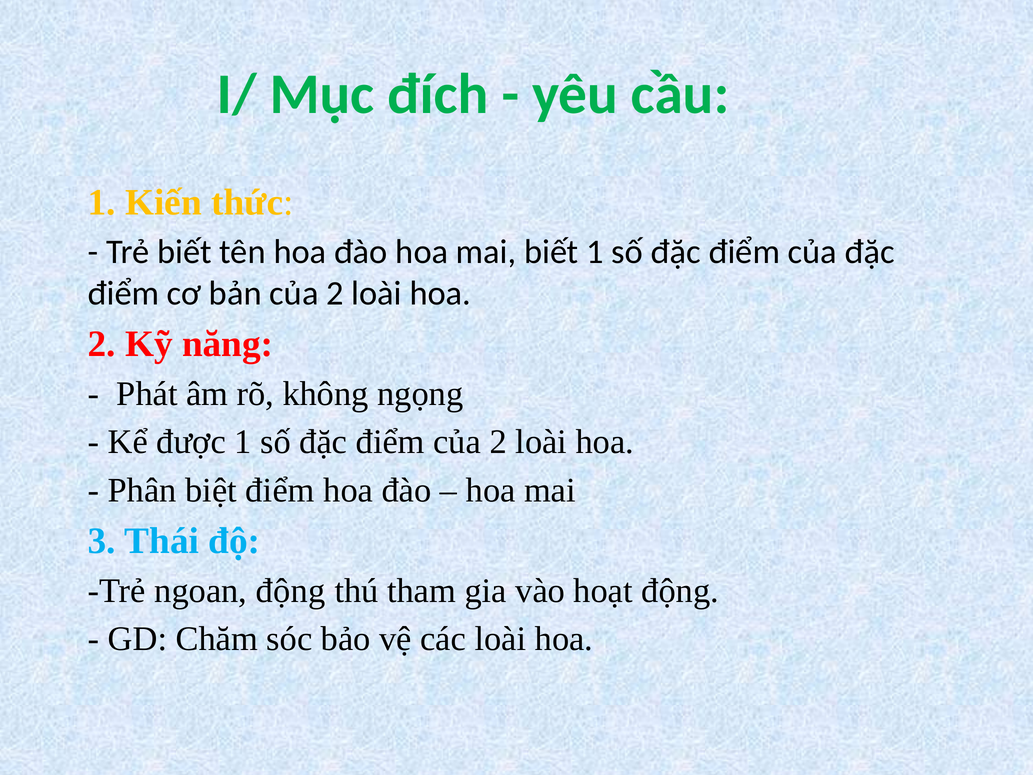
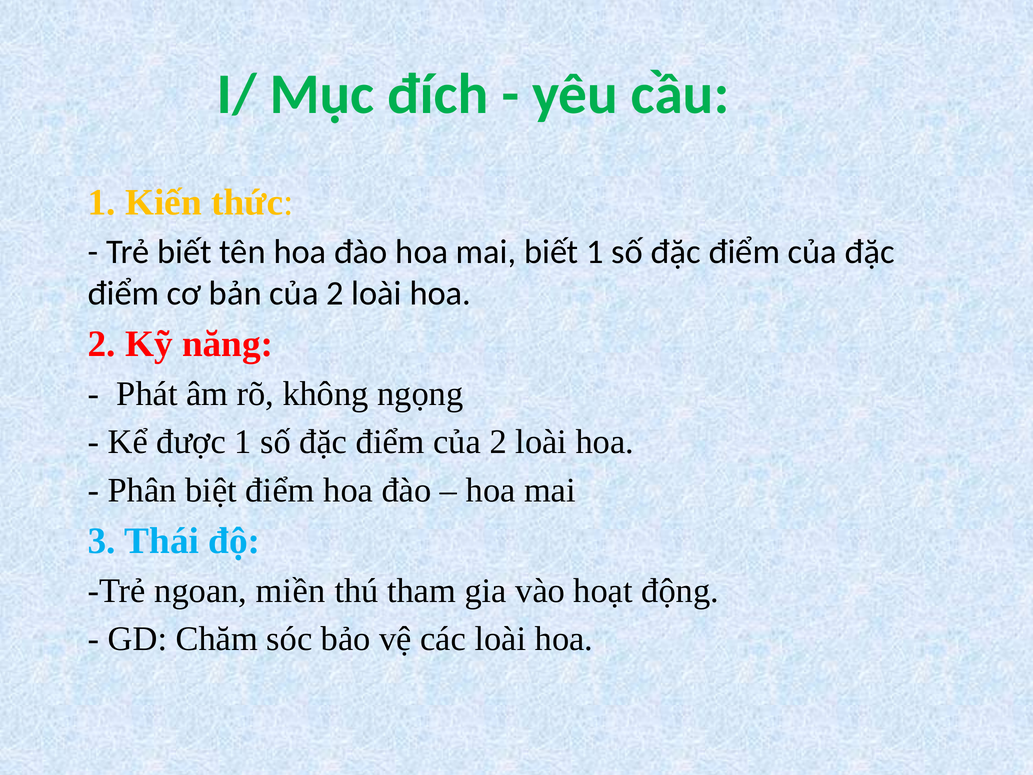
ngoan động: động -> miền
